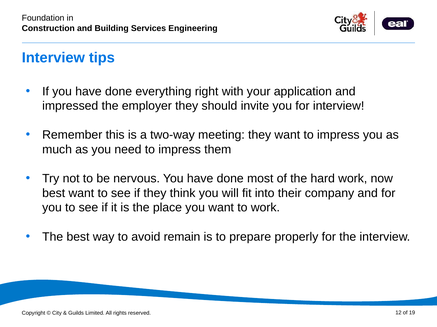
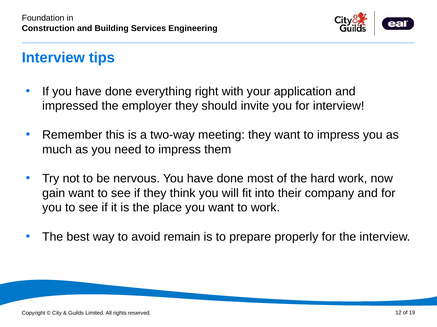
best at (54, 194): best -> gain
